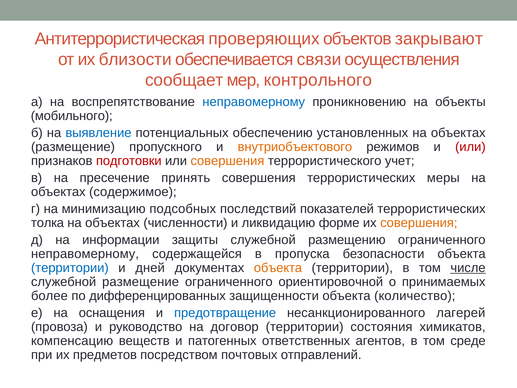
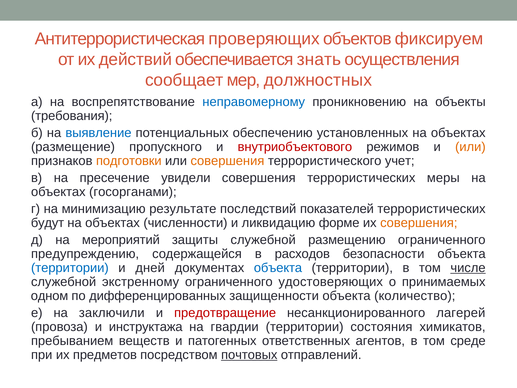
закрывают: закрывают -> фиксируем
близости: близости -> действий
связи: связи -> знать
контрольного: контрольного -> должностных
мобильного: мобильного -> требования
внутриобъектового colour: orange -> red
или at (470, 147) colour: red -> orange
подготовки colour: red -> orange
принять: принять -> увидели
содержимое: содержимое -> госорганами
подсобных: подсобных -> результате
толка: толка -> будут
информации: информации -> мероприятий
неправомерному at (85, 254): неправомерному -> предупреждению
пропуска: пропуска -> расходов
объекта at (278, 268) colour: orange -> blue
служебной размещение: размещение -> экстренному
ориентировочной: ориентировочной -> удостоверяющих
более: более -> одном
оснащения: оснащения -> заключили
предотвращение colour: blue -> red
руководство: руководство -> инструктажа
договор: договор -> гвардии
компенсацию: компенсацию -> пребыванием
почтовых underline: none -> present
